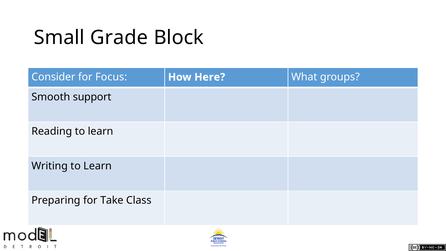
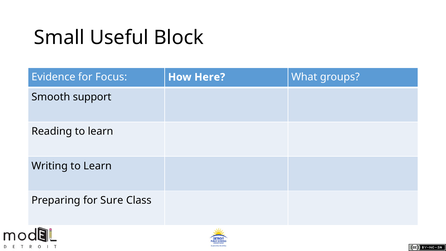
Grade: Grade -> Useful
Consider: Consider -> Evidence
Take: Take -> Sure
